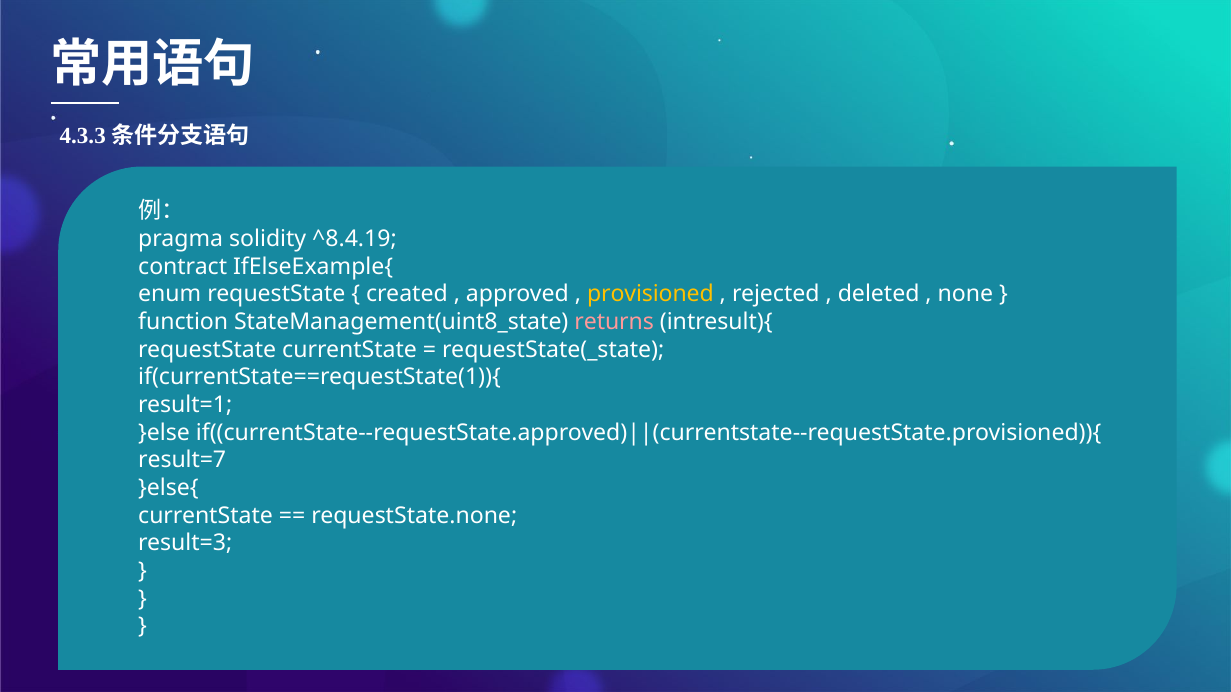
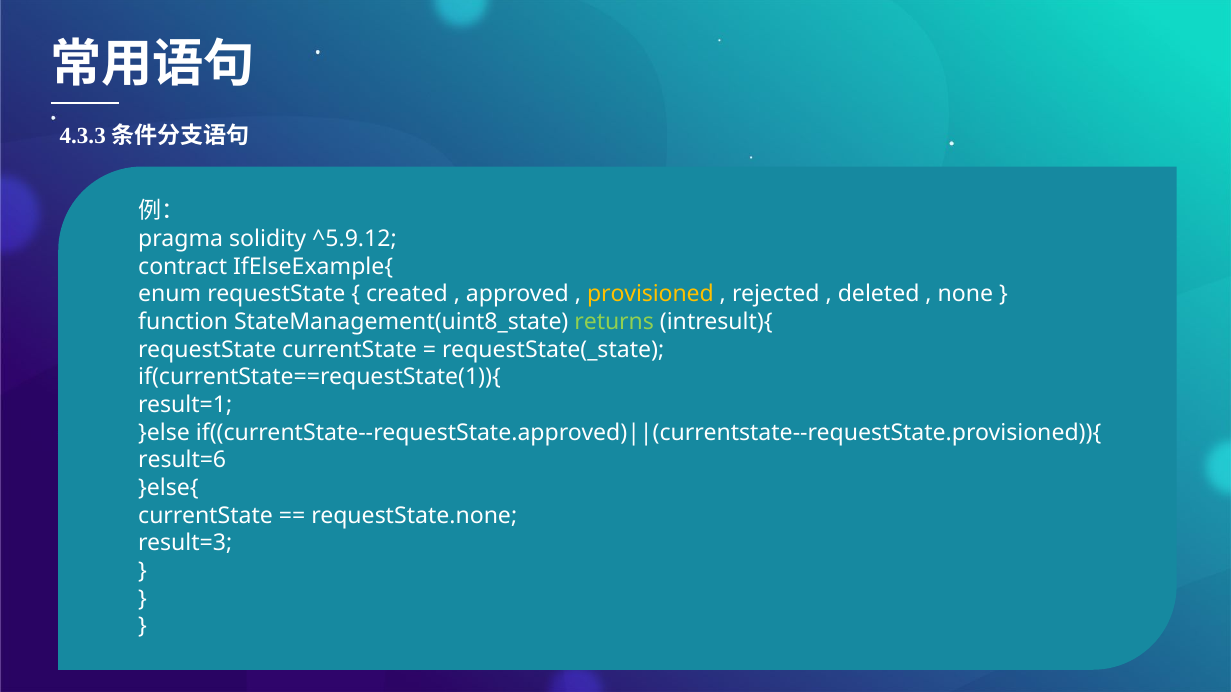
^8.4.19: ^8.4.19 -> ^5.9.12
returns colour: pink -> light green
result=7: result=7 -> result=6
